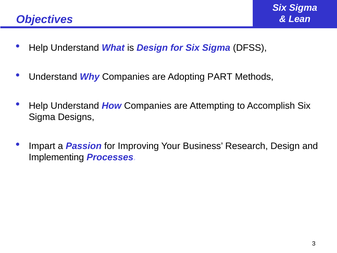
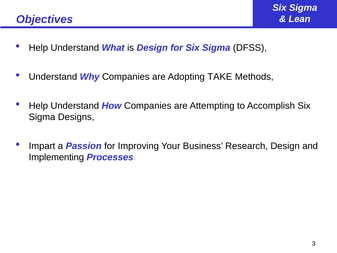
PART: PART -> TAKE
